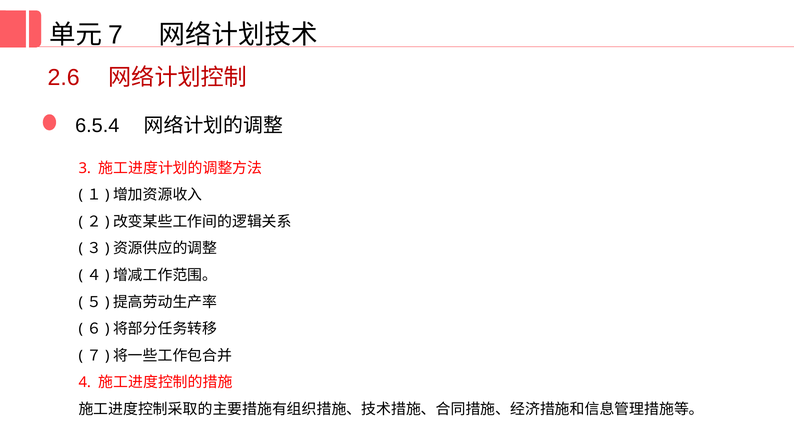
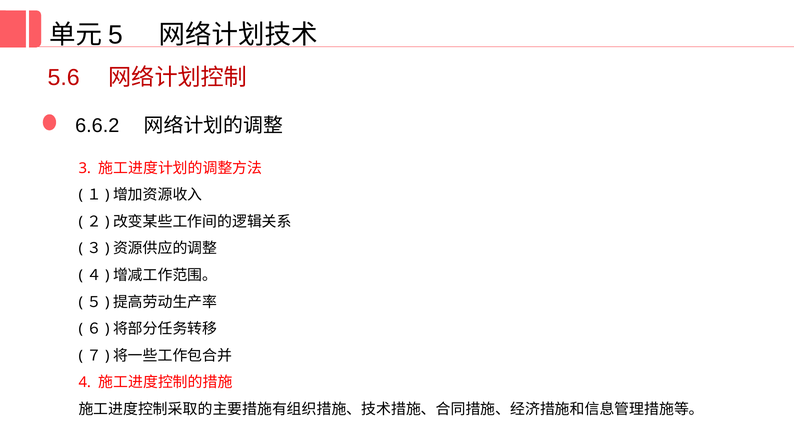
7: 7 -> 5
2.6: 2.6 -> 5.6
6.5.4: 6.5.4 -> 6.6.2
